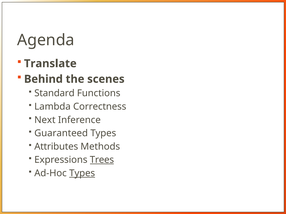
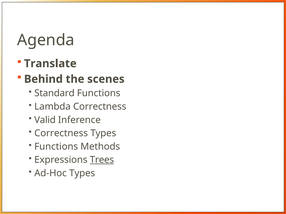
Next: Next -> Valid
Guaranteed at (61, 134): Guaranteed -> Correctness
Attributes at (56, 147): Attributes -> Functions
Types at (82, 174) underline: present -> none
